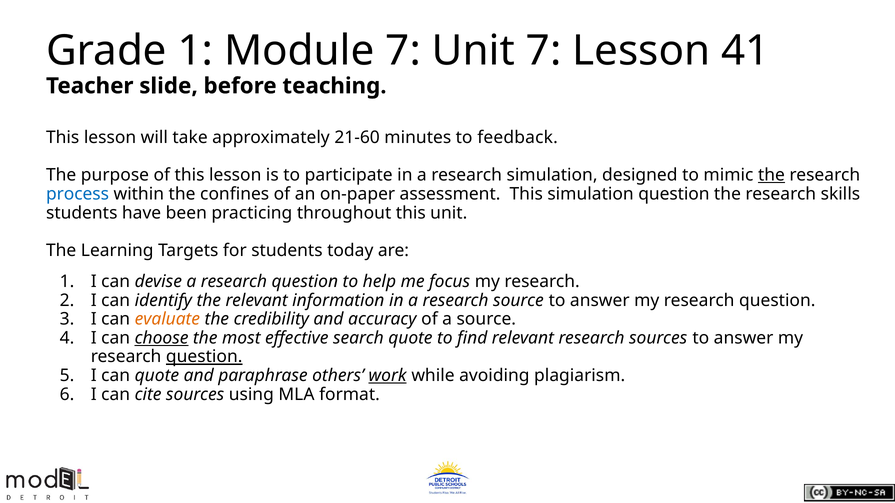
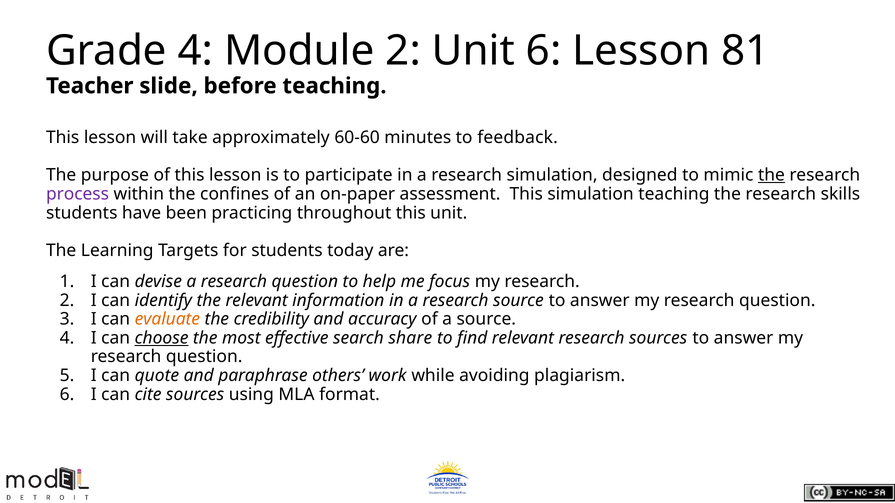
Grade 1: 1 -> 4
Module 7: 7 -> 2
Unit 7: 7 -> 6
41: 41 -> 81
21-60: 21-60 -> 60-60
process colour: blue -> purple
simulation question: question -> teaching
search quote: quote -> share
question at (204, 357) underline: present -> none
work underline: present -> none
